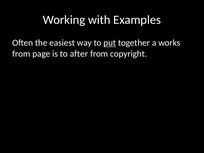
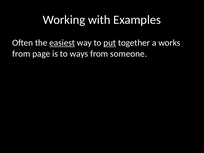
easiest underline: none -> present
after: after -> ways
copyright: copyright -> someone
